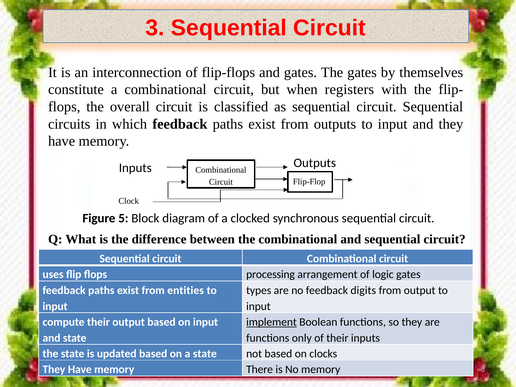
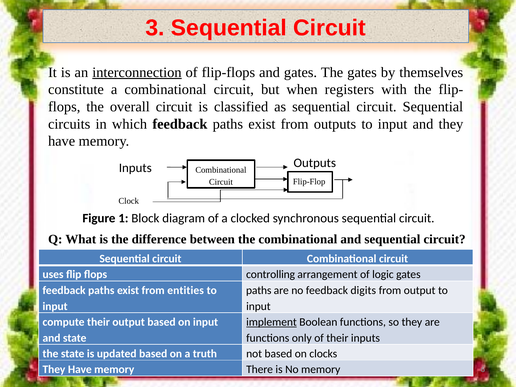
interconnection underline: none -> present
5: 5 -> 1
processing: processing -> controlling
types at (259, 290): types -> paths
a state: state -> truth
